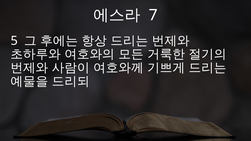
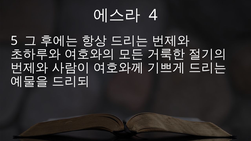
7: 7 -> 4
